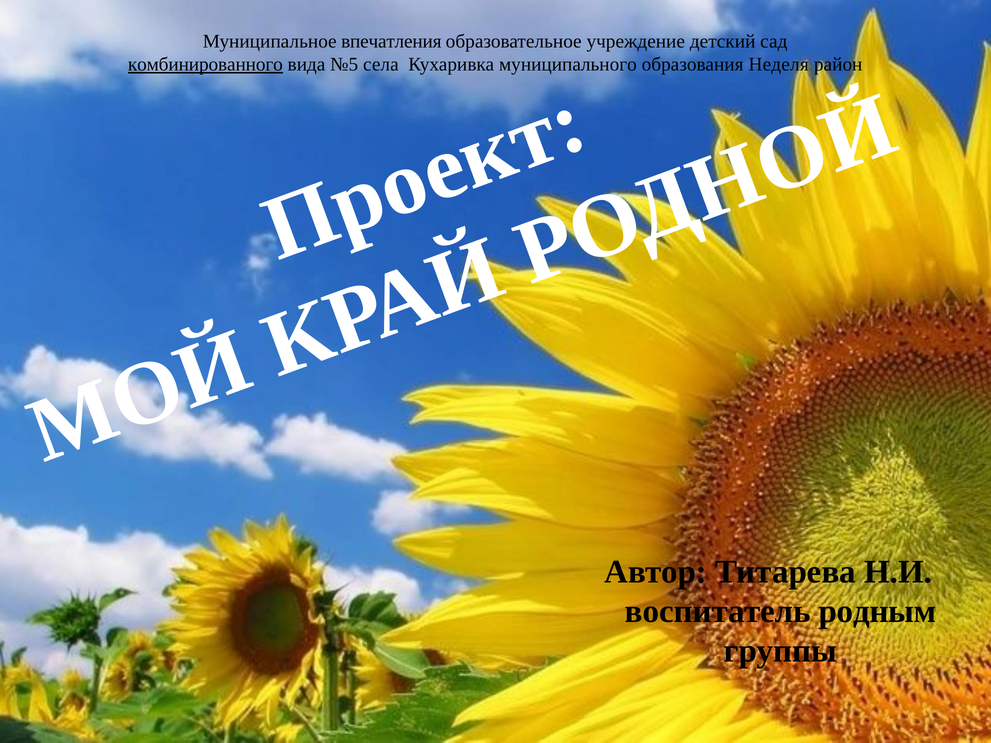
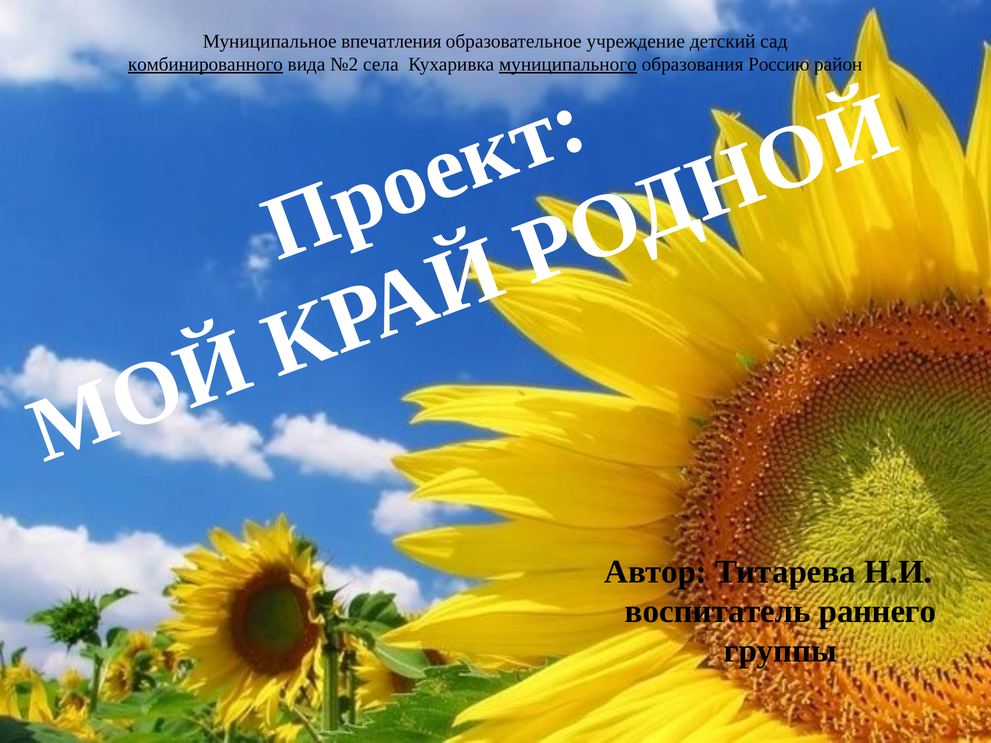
№5: №5 -> №2
муниципального underline: none -> present
Неделя: Неделя -> Россию
родным: родным -> раннего
